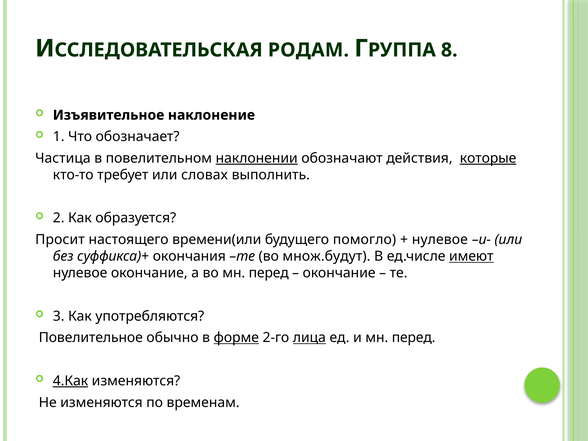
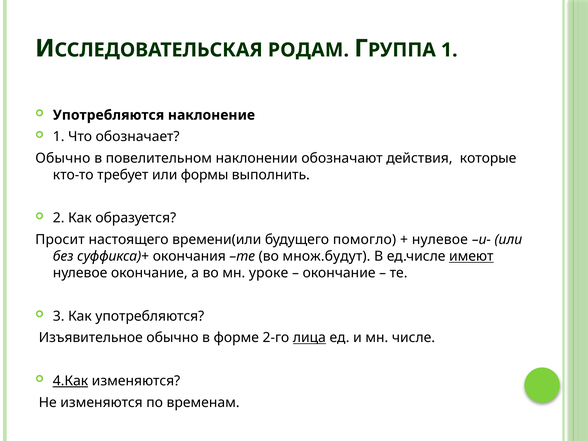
8 at (449, 50): 8 -> 1
Изъявительное at (109, 115): Изъявительное -> Употребляются
Частица at (63, 158): Частица -> Обычно
наклонении underline: present -> none
которые underline: present -> none
словах: словах -> формы
во мн перед: перед -> уроке
Повелительное: Повелительное -> Изъявительное
форме underline: present -> none
и мн перед: перед -> числе
